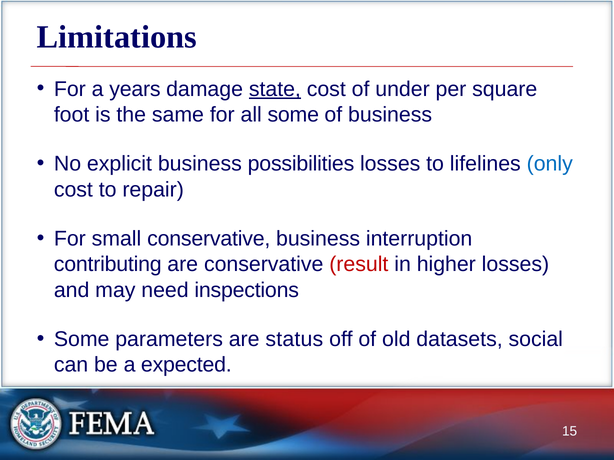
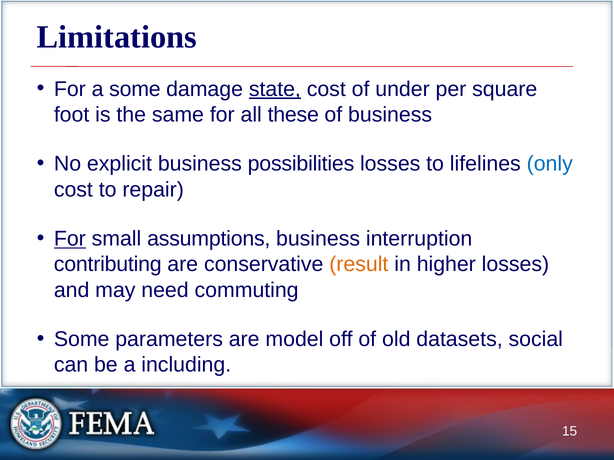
a years: years -> some
all some: some -> these
For at (70, 239) underline: none -> present
small conservative: conservative -> assumptions
result colour: red -> orange
inspections: inspections -> commuting
status: status -> model
expected: expected -> including
